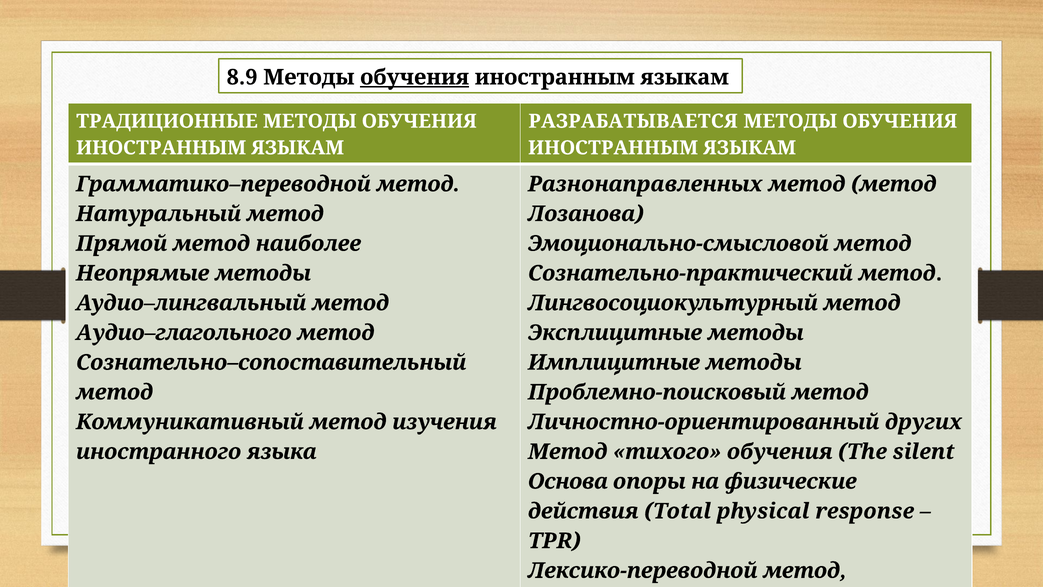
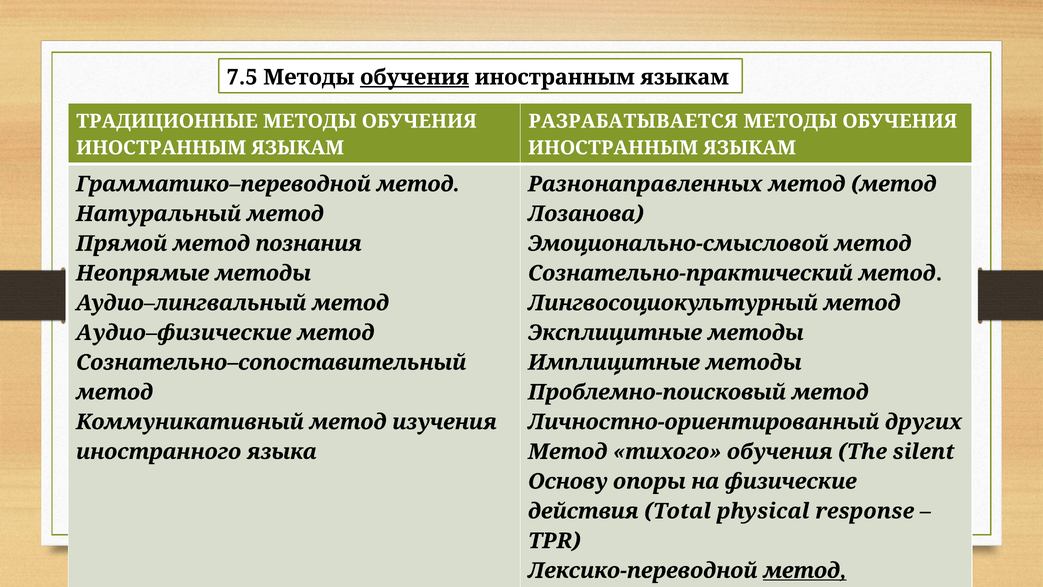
8.9: 8.9 -> 7.5
наиболее: наиболее -> познания
Аудио–глагольного: Аудио–глагольного -> Аудио–физические
Основа: Основа -> Основу
метод at (805, 570) underline: none -> present
